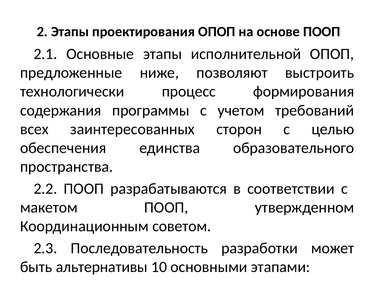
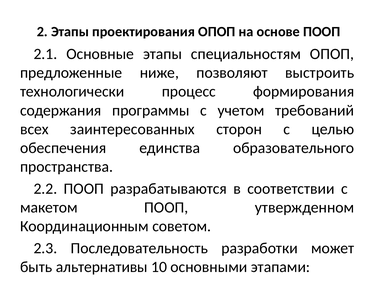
исполнительной: исполнительной -> специальностям
